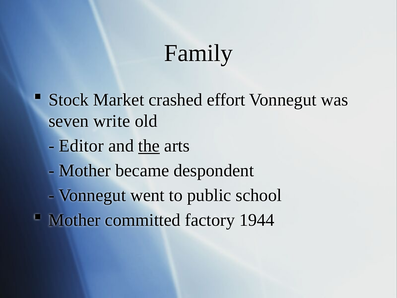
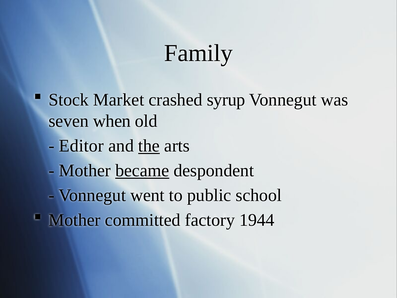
effort: effort -> syrup
write: write -> when
became underline: none -> present
